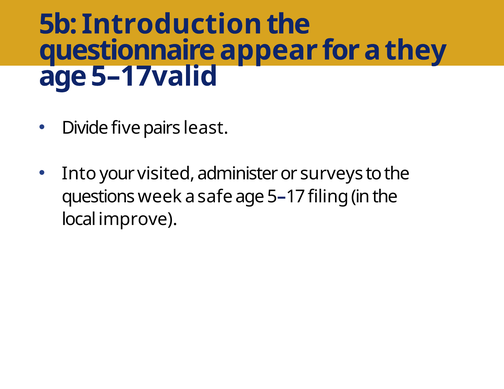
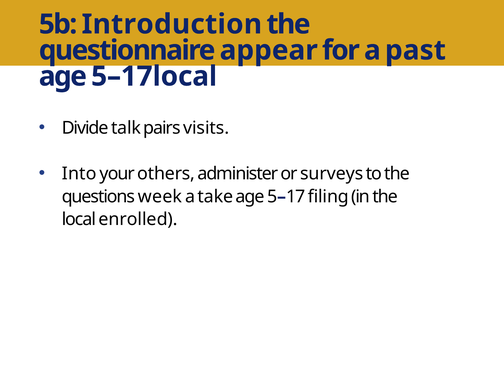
they: they -> past
5–17valid: 5–17valid -> 5–17local
five: five -> talk
least: least -> visits
visited: visited -> others
safe: safe -> take
improve: improve -> enrolled
